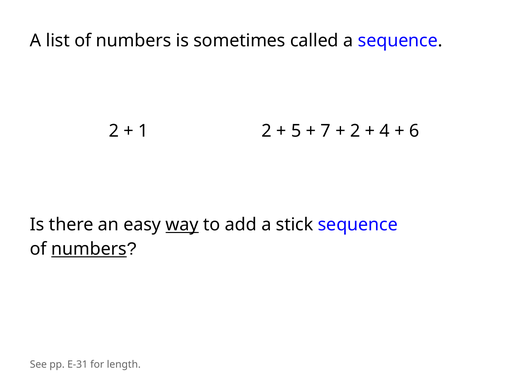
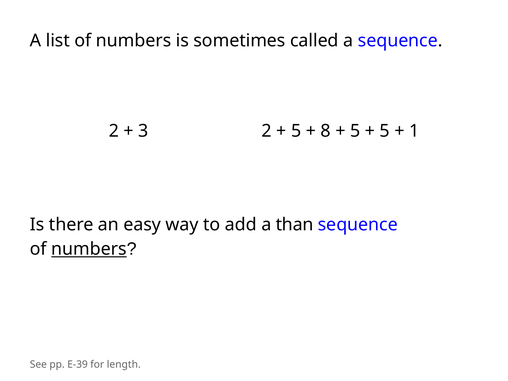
1: 1 -> 3
7: 7 -> 8
2 at (355, 131): 2 -> 5
4 at (385, 131): 4 -> 5
6: 6 -> 1
way underline: present -> none
stick: stick -> than
E-31: E-31 -> E-39
